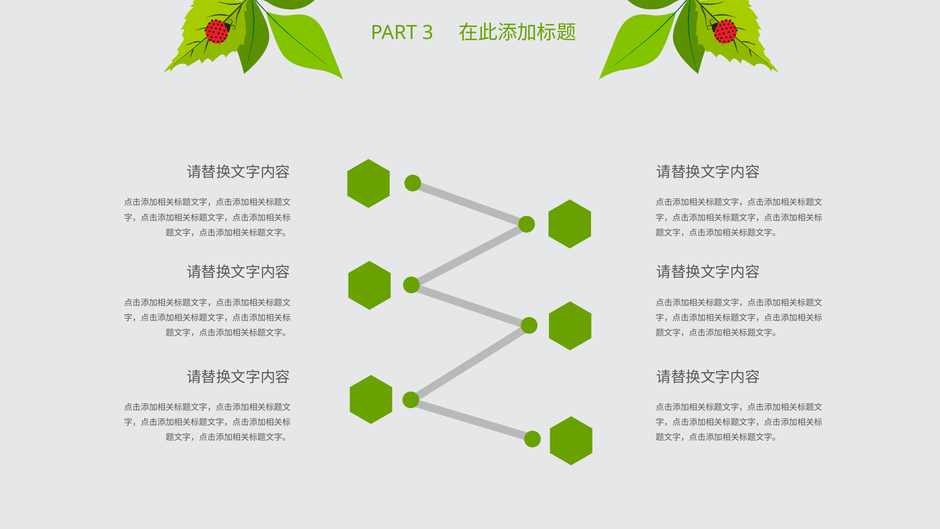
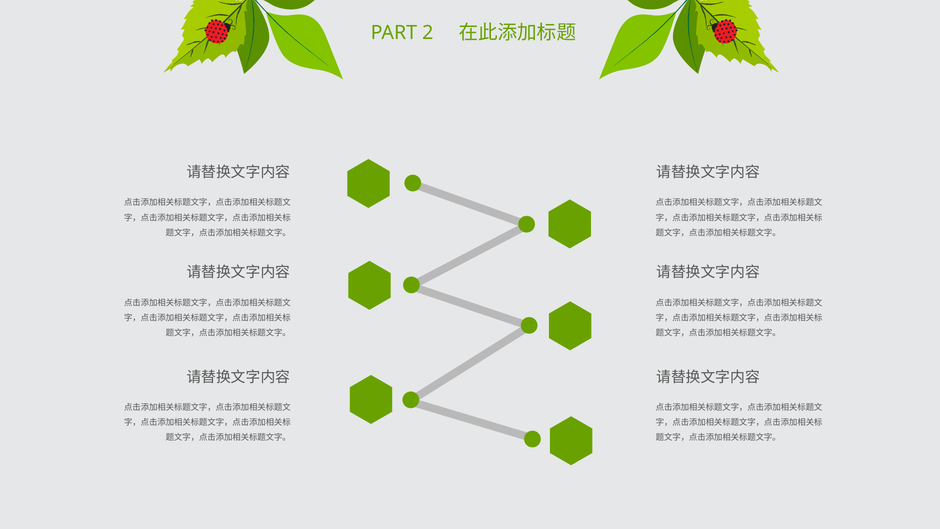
3: 3 -> 2
